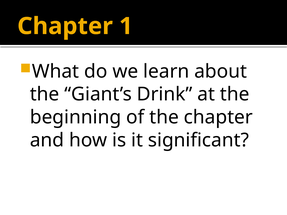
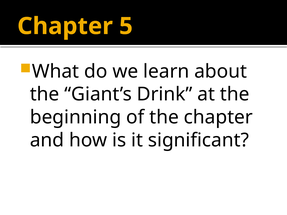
1: 1 -> 5
